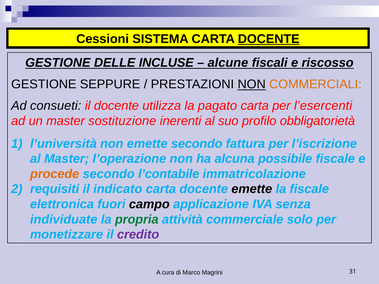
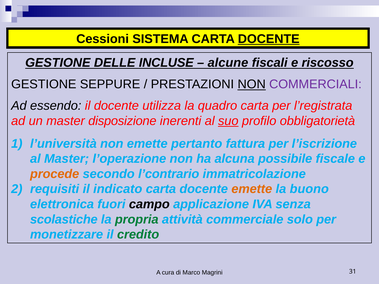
COMMERCIALI colour: orange -> purple
consueti: consueti -> essendo
pagato: pagato -> quadro
l’esercenti: l’esercenti -> l’registrata
sostituzione: sostituzione -> disposizione
suo underline: none -> present
emette secondo: secondo -> pertanto
l’contabile: l’contabile -> l’contrario
emette at (252, 189) colour: black -> orange
la fiscale: fiscale -> buono
individuate: individuate -> scolastiche
credito colour: purple -> green
